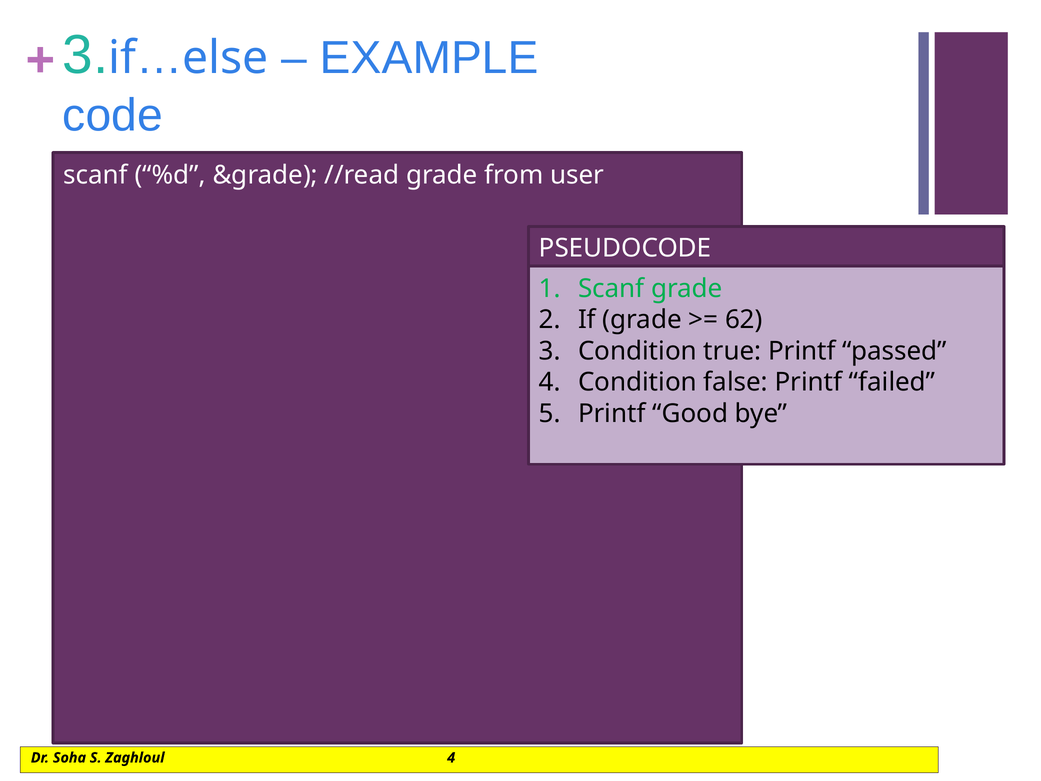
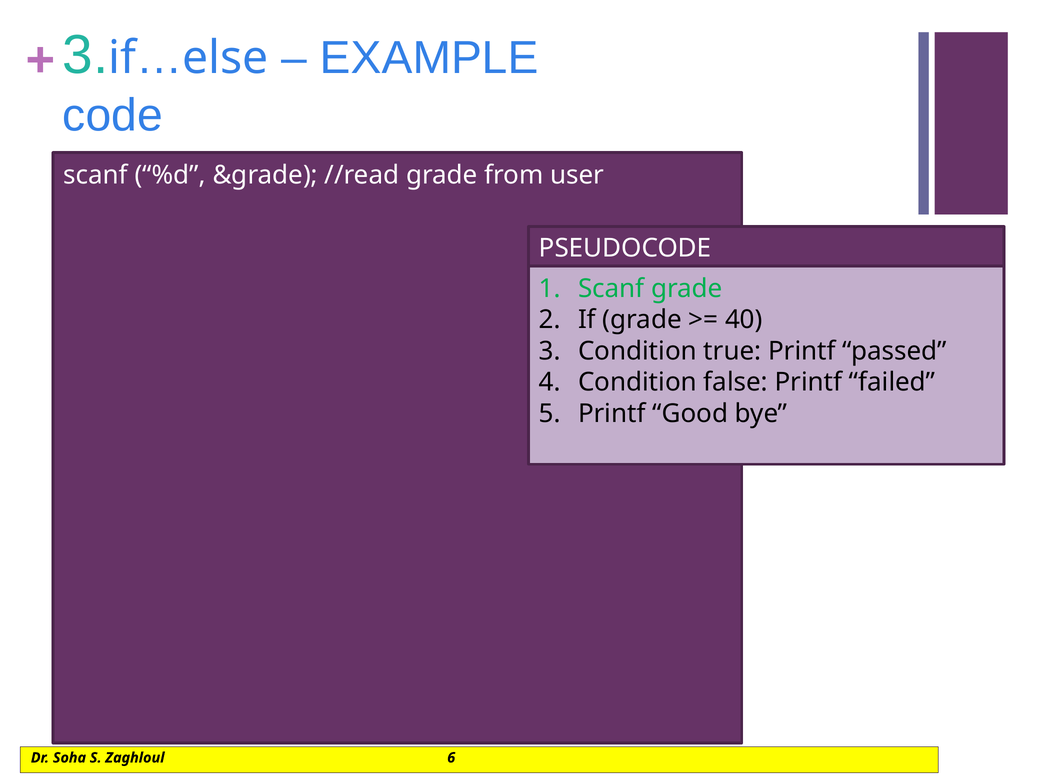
62: 62 -> 40
Zaghloul 4: 4 -> 6
